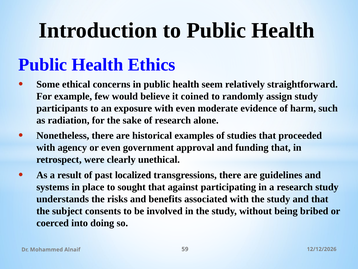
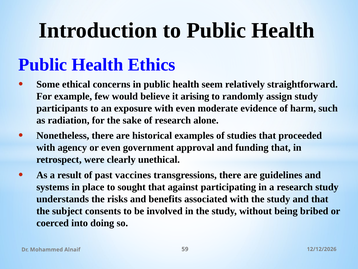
coined: coined -> arising
localized: localized -> vaccines
